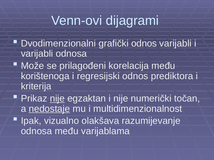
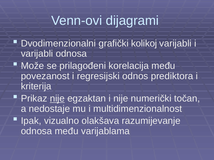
grafički odnos: odnos -> kolikoj
korištenoga: korištenoga -> povezanost
nedostaje underline: present -> none
